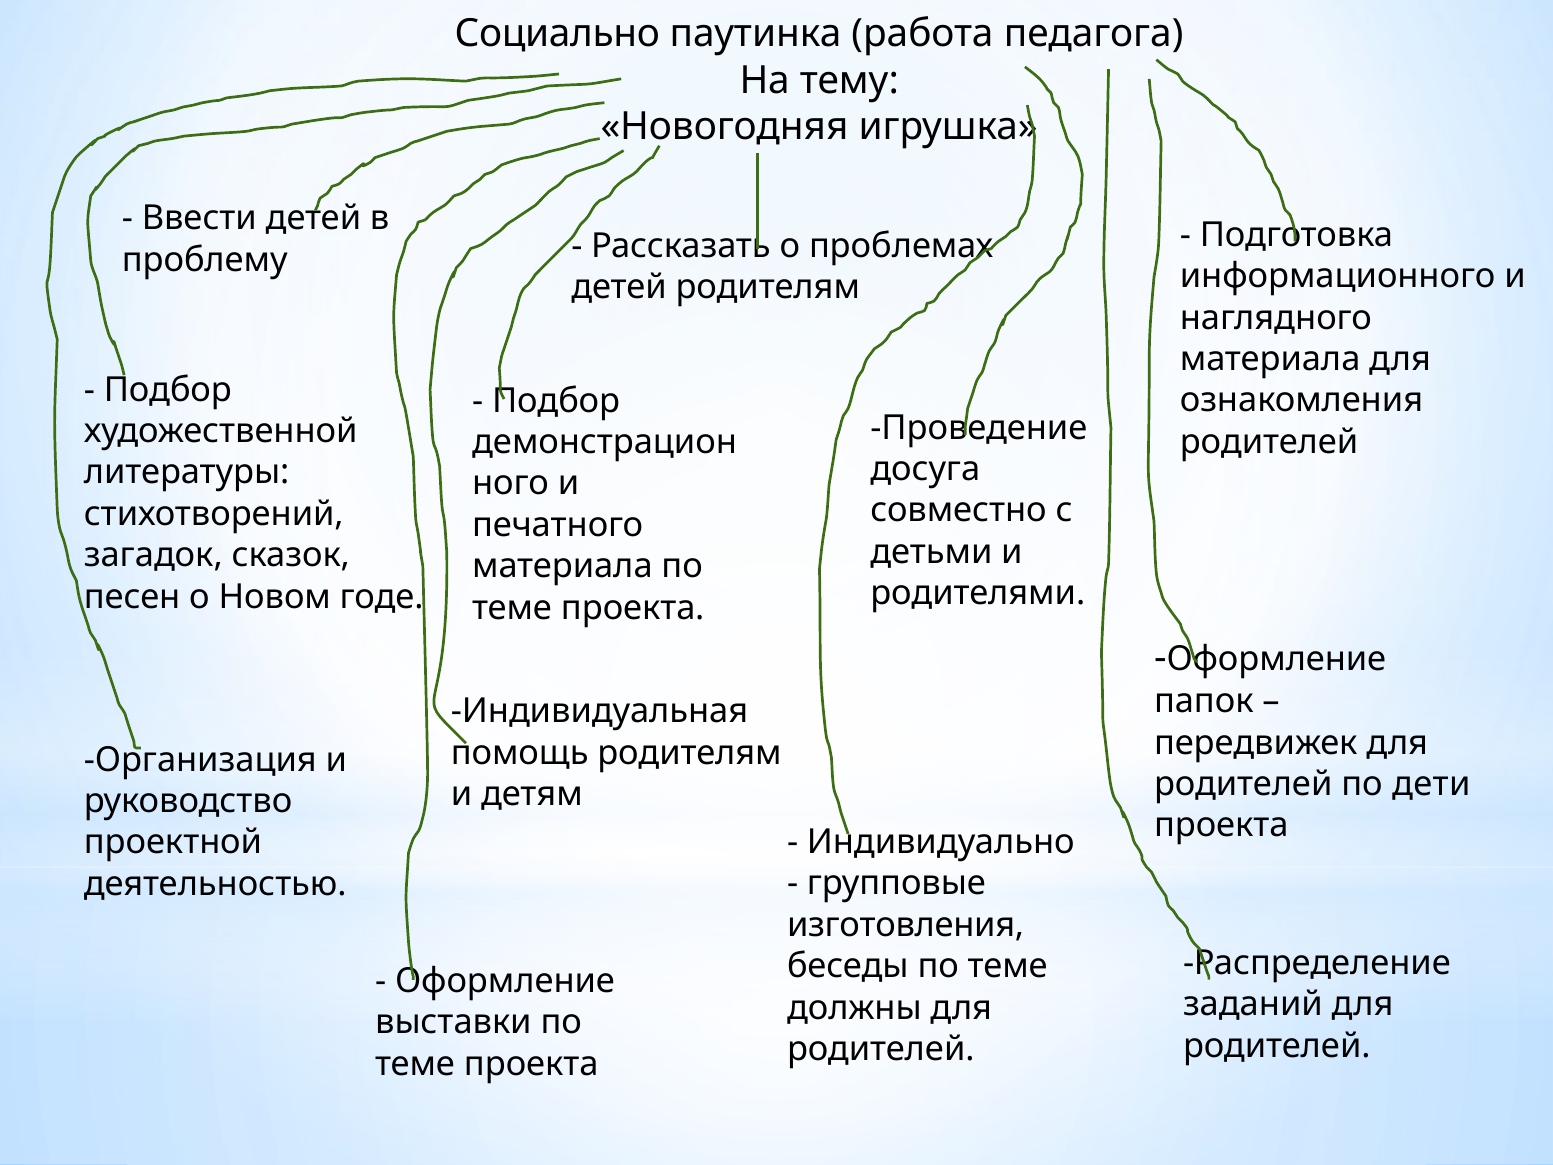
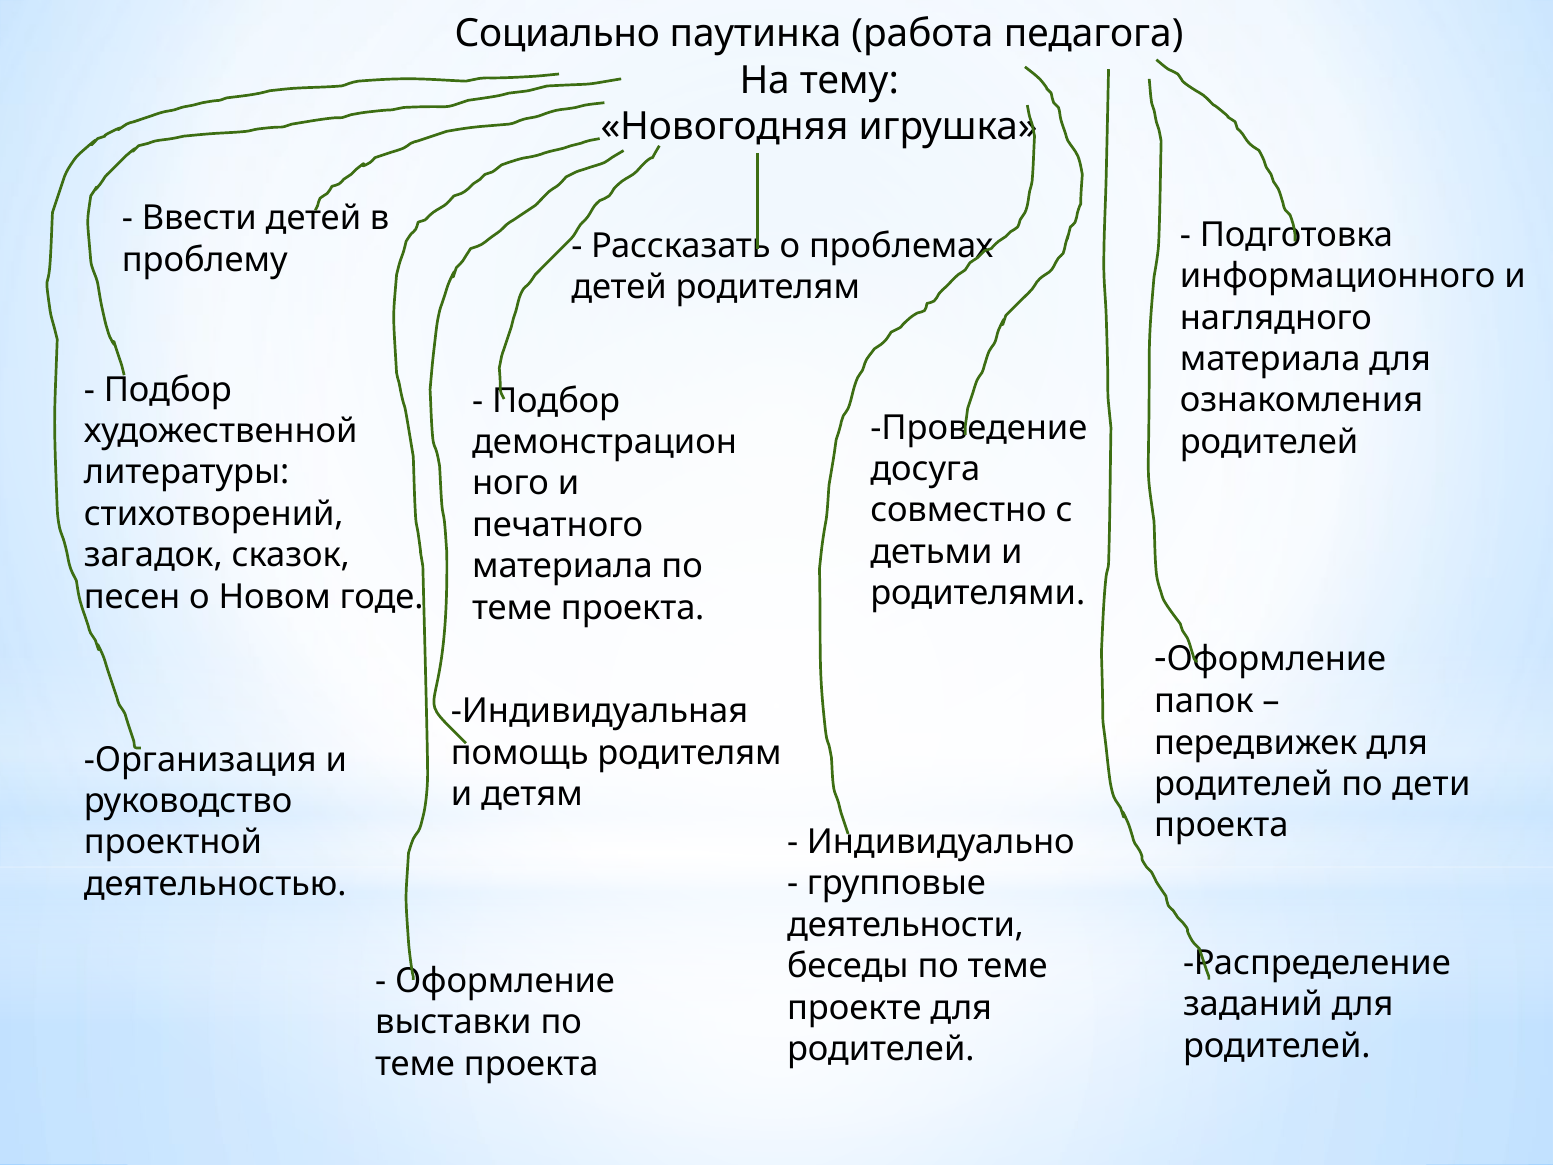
изготовления: изготовления -> деятельности
должны: должны -> проекте
